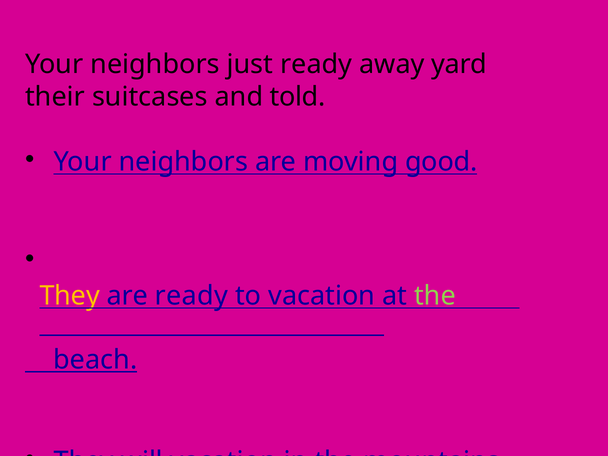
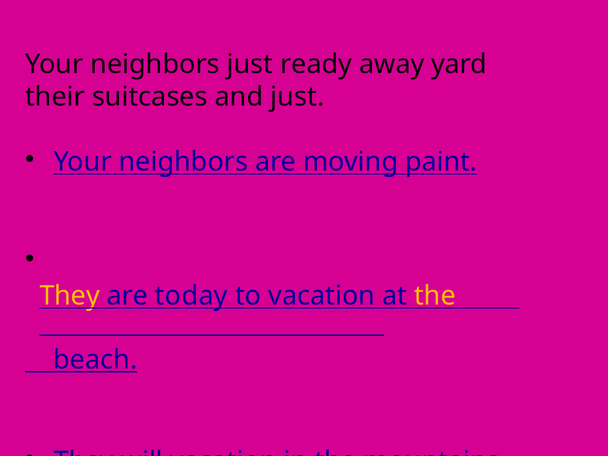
and told: told -> just
good: good -> paint
are ready: ready -> today
the at (435, 296) colour: light green -> yellow
